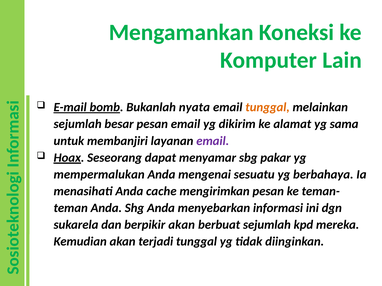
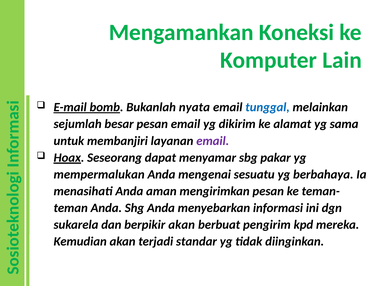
tunggal at (268, 107) colour: orange -> blue
cache: cache -> aman
berbuat sejumlah: sejumlah -> pengirim
terjadi tunggal: tunggal -> standar
